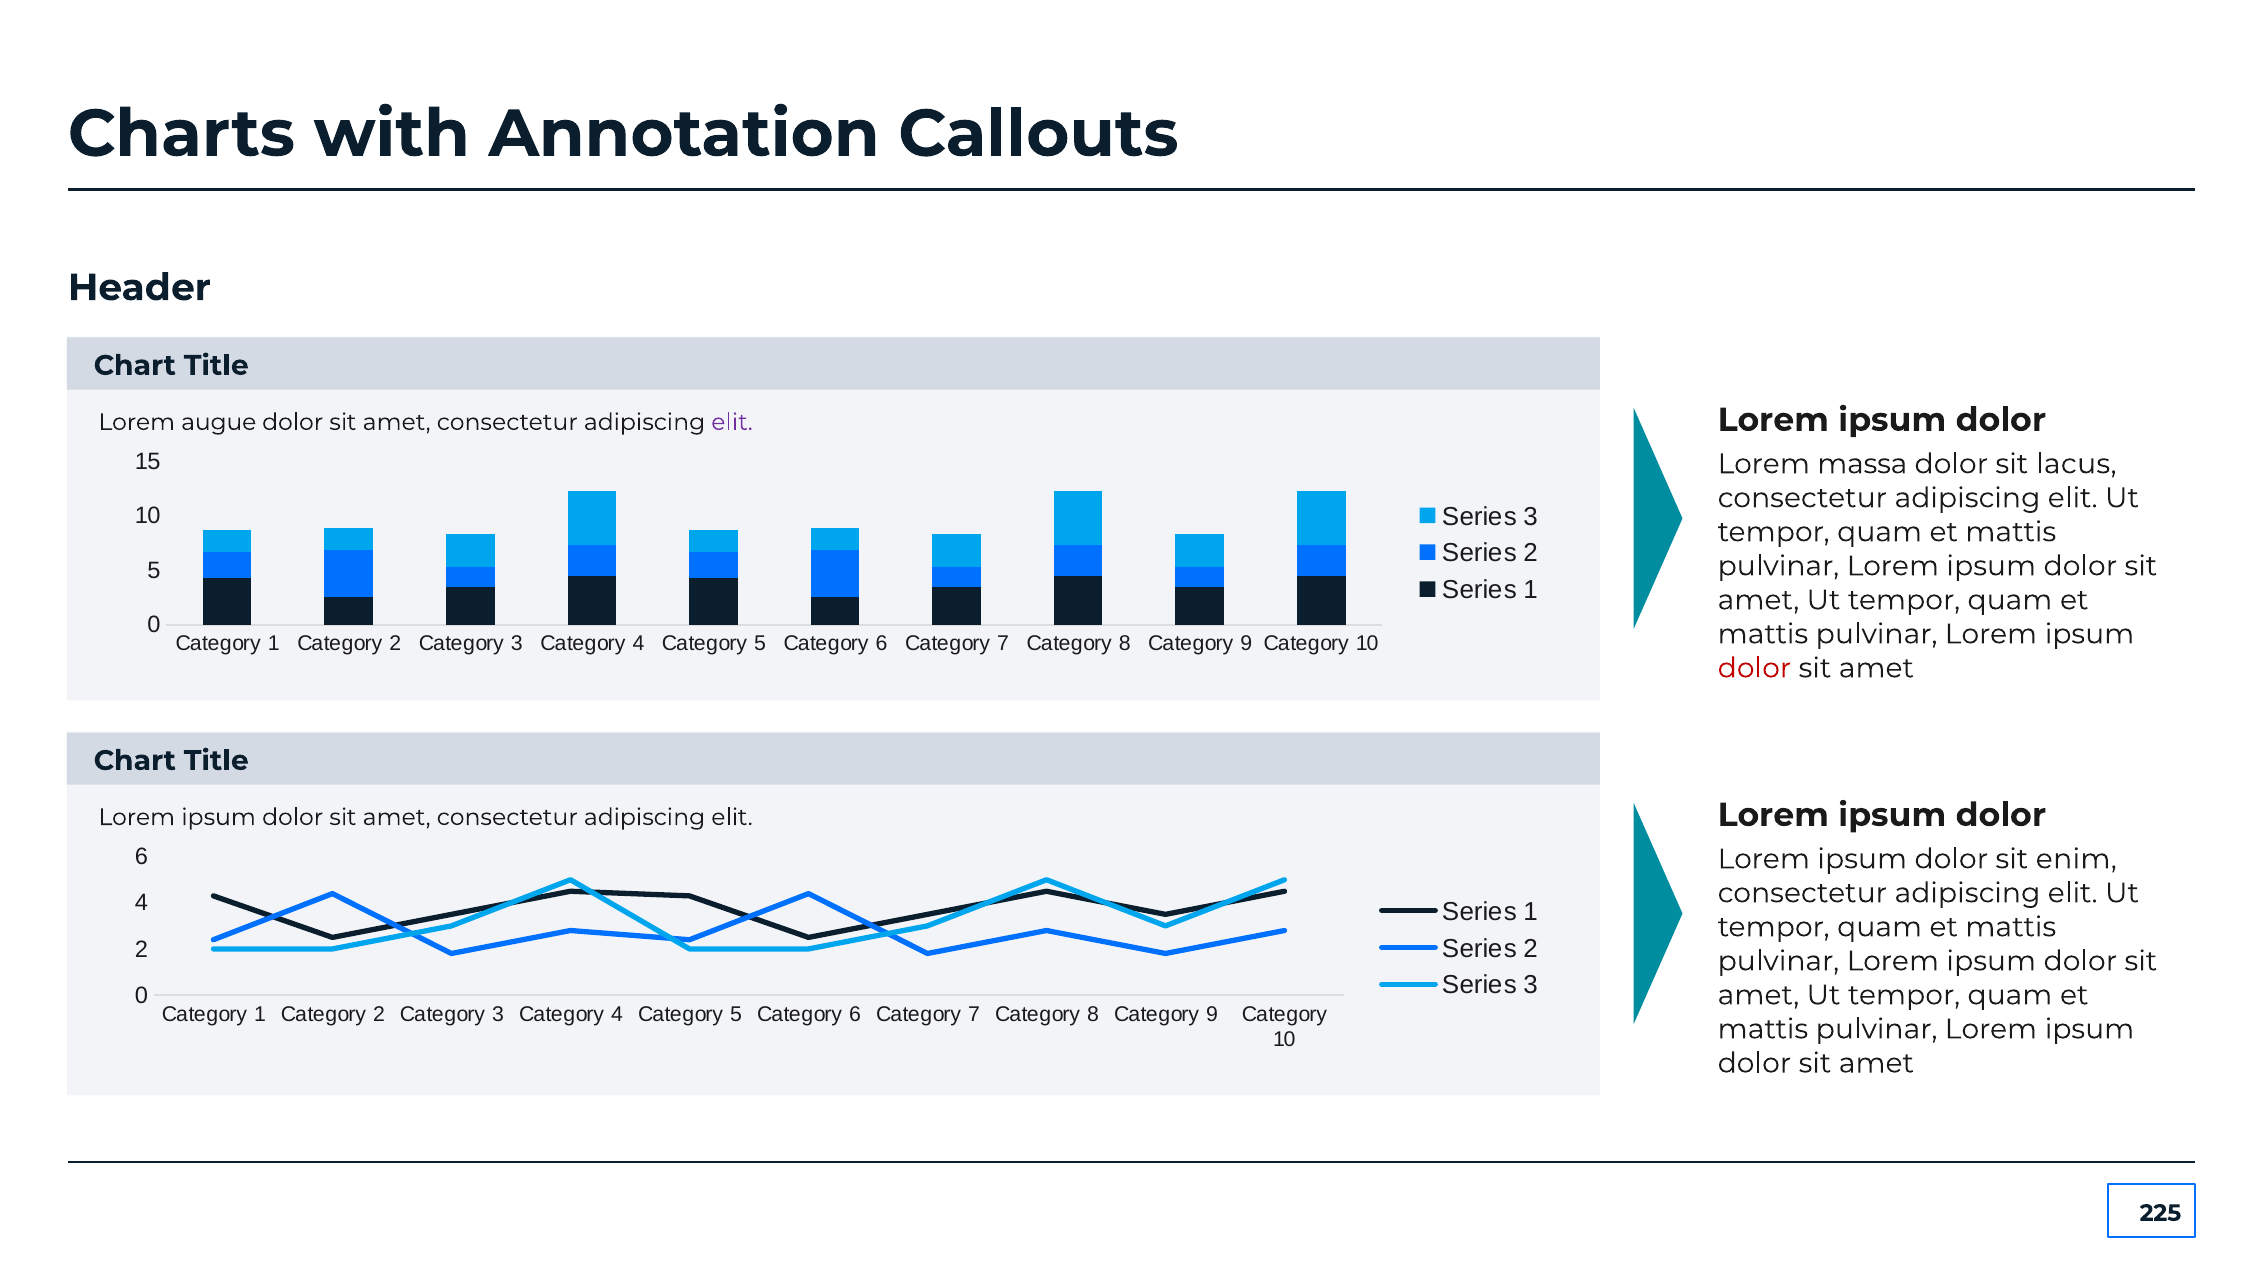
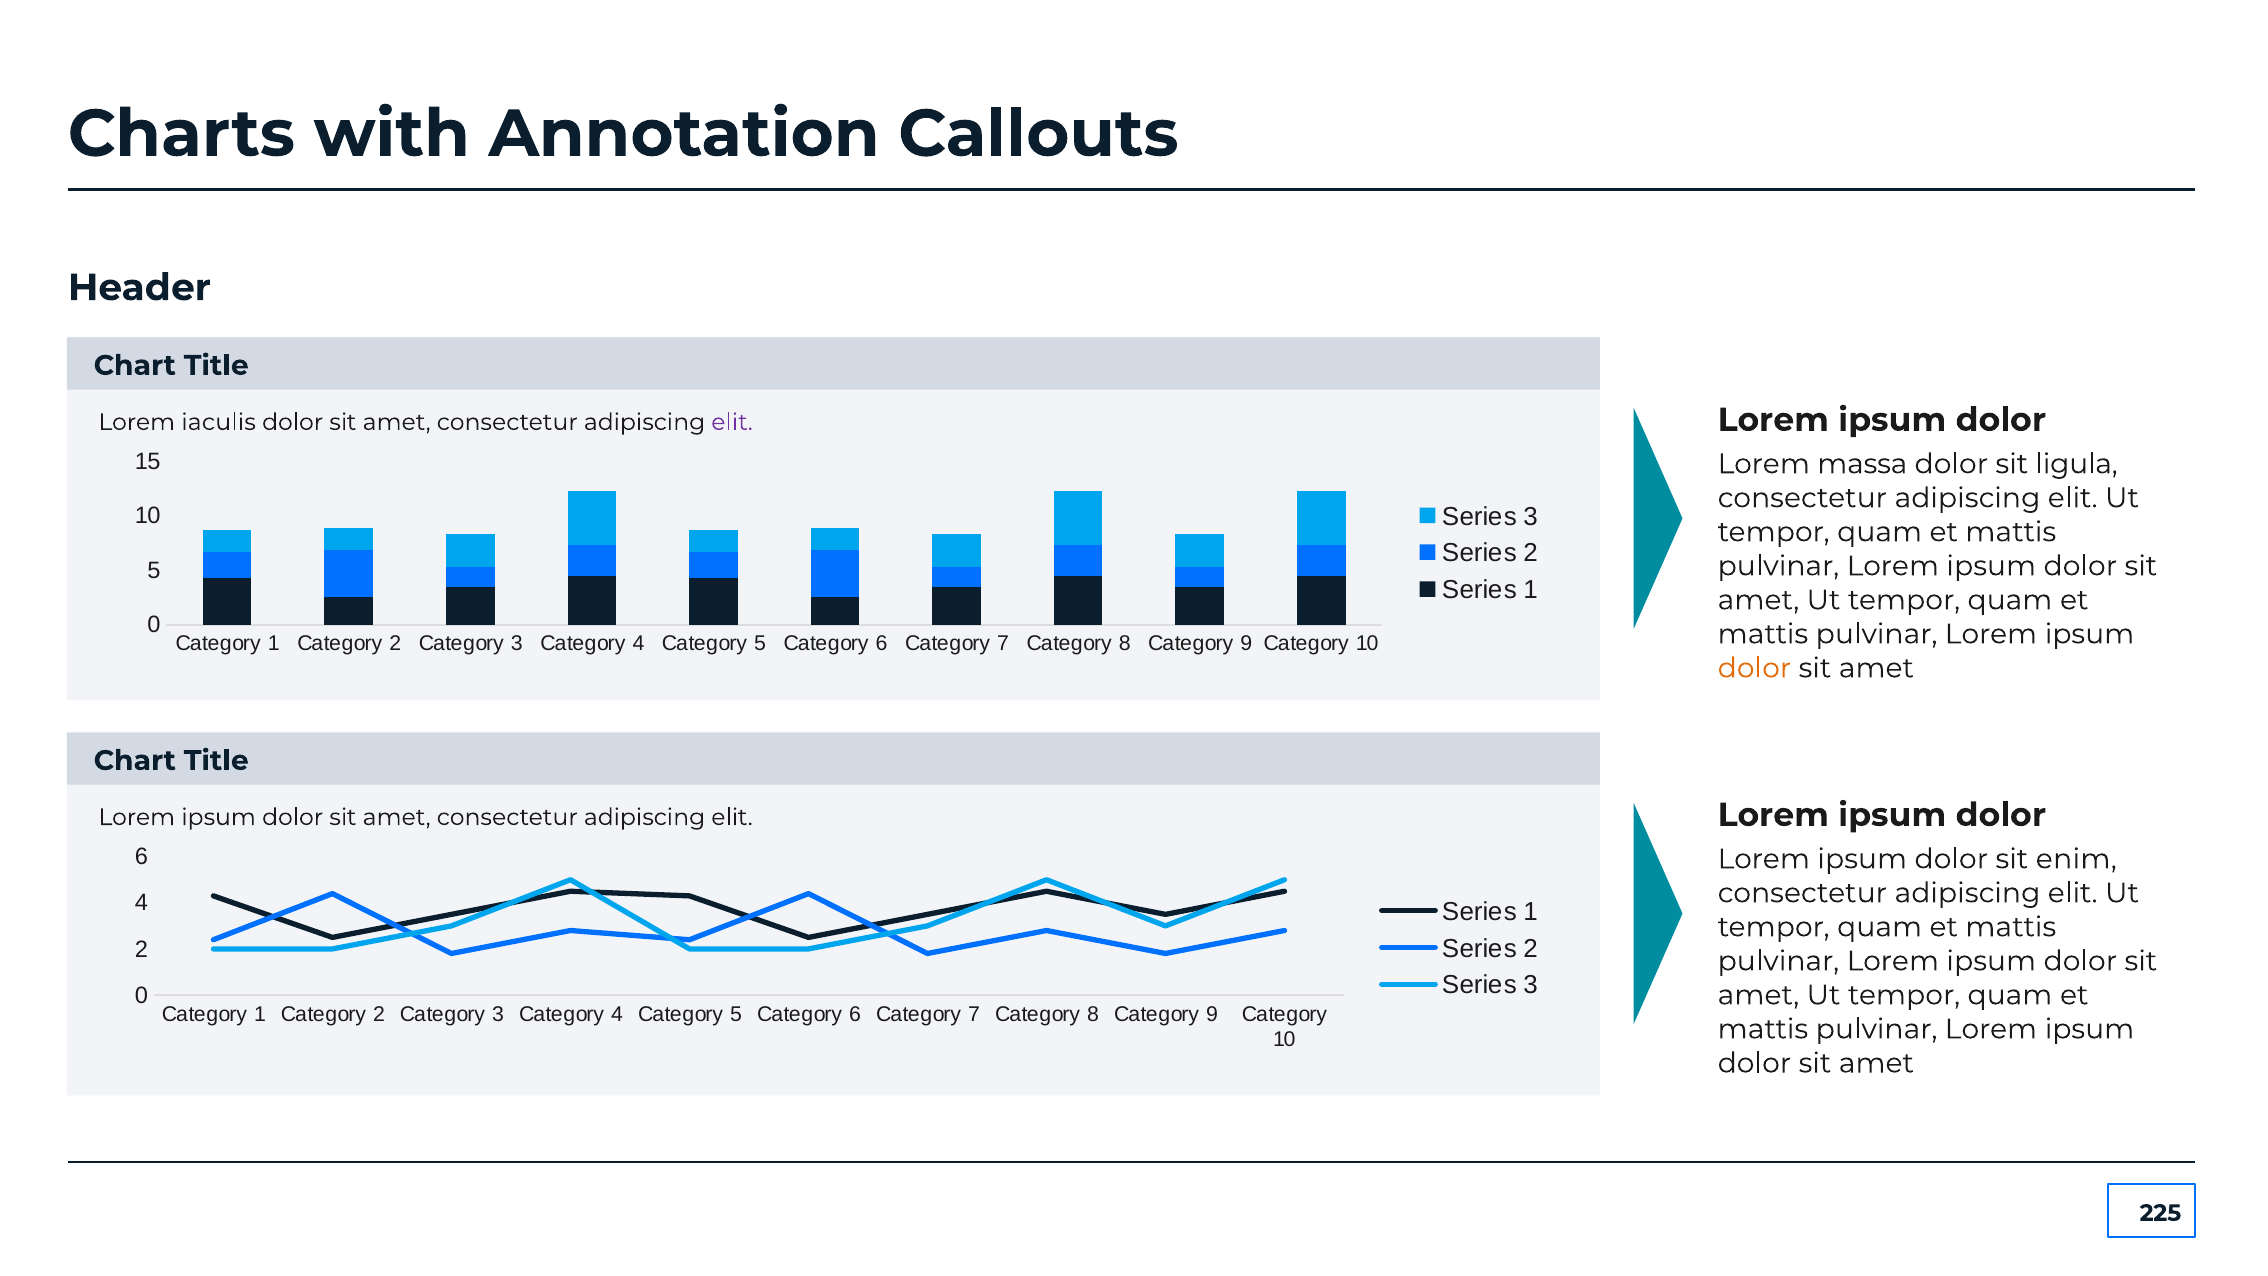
augue: augue -> iaculis
lacus: lacus -> ligula
dolor at (1754, 668) colour: red -> orange
